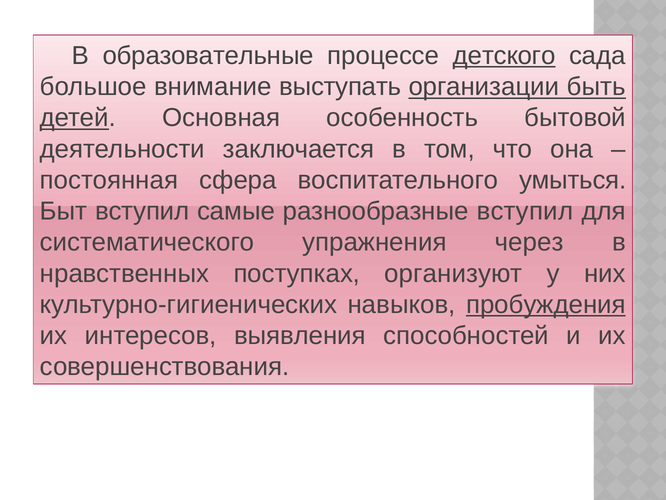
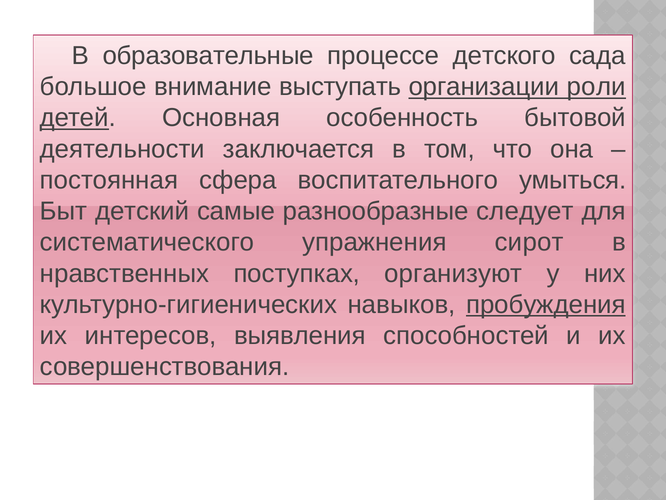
детского underline: present -> none
быть: быть -> роли
Быт вступил: вступил -> детский
разнообразные вступил: вступил -> следует
через: через -> сирот
